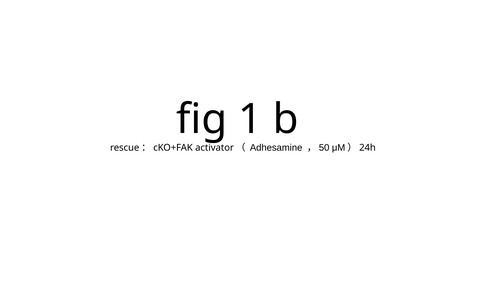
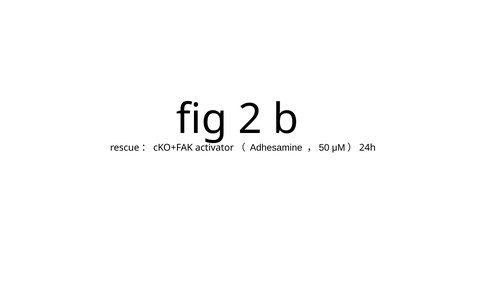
1: 1 -> 2
